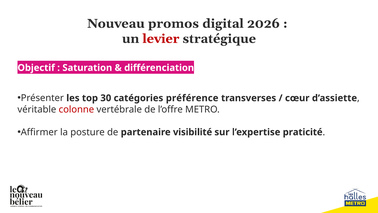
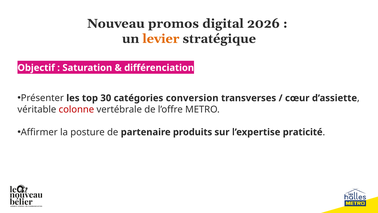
levier colour: red -> orange
préférence: préférence -> conversion
visibilité: visibilité -> produits
